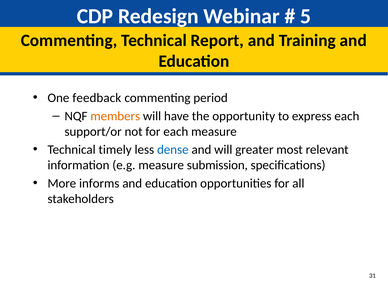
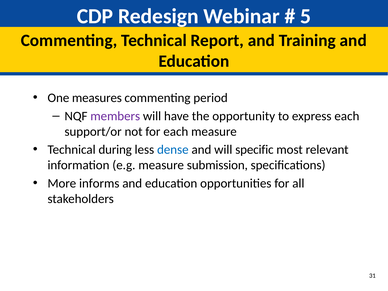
feedback: feedback -> measures
members colour: orange -> purple
timely: timely -> during
greater: greater -> specific
